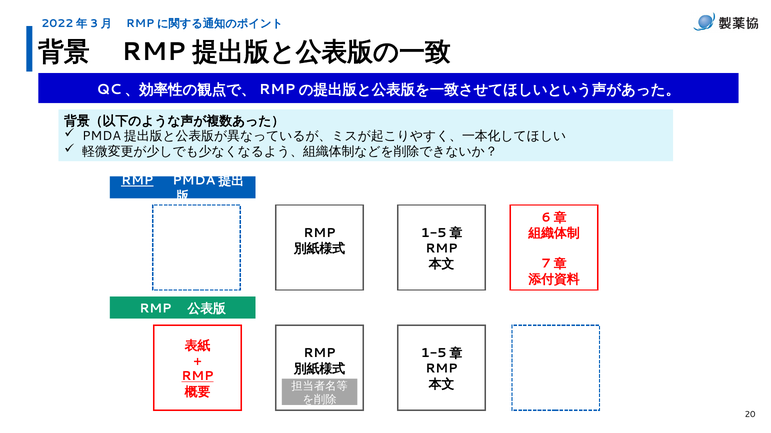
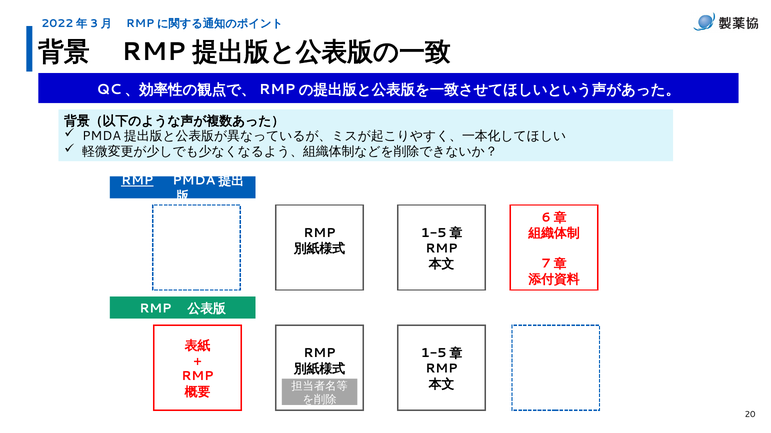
RMP at (197, 377) underline: present -> none
